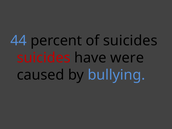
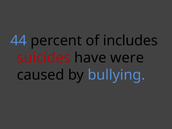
of suicides: suicides -> includes
